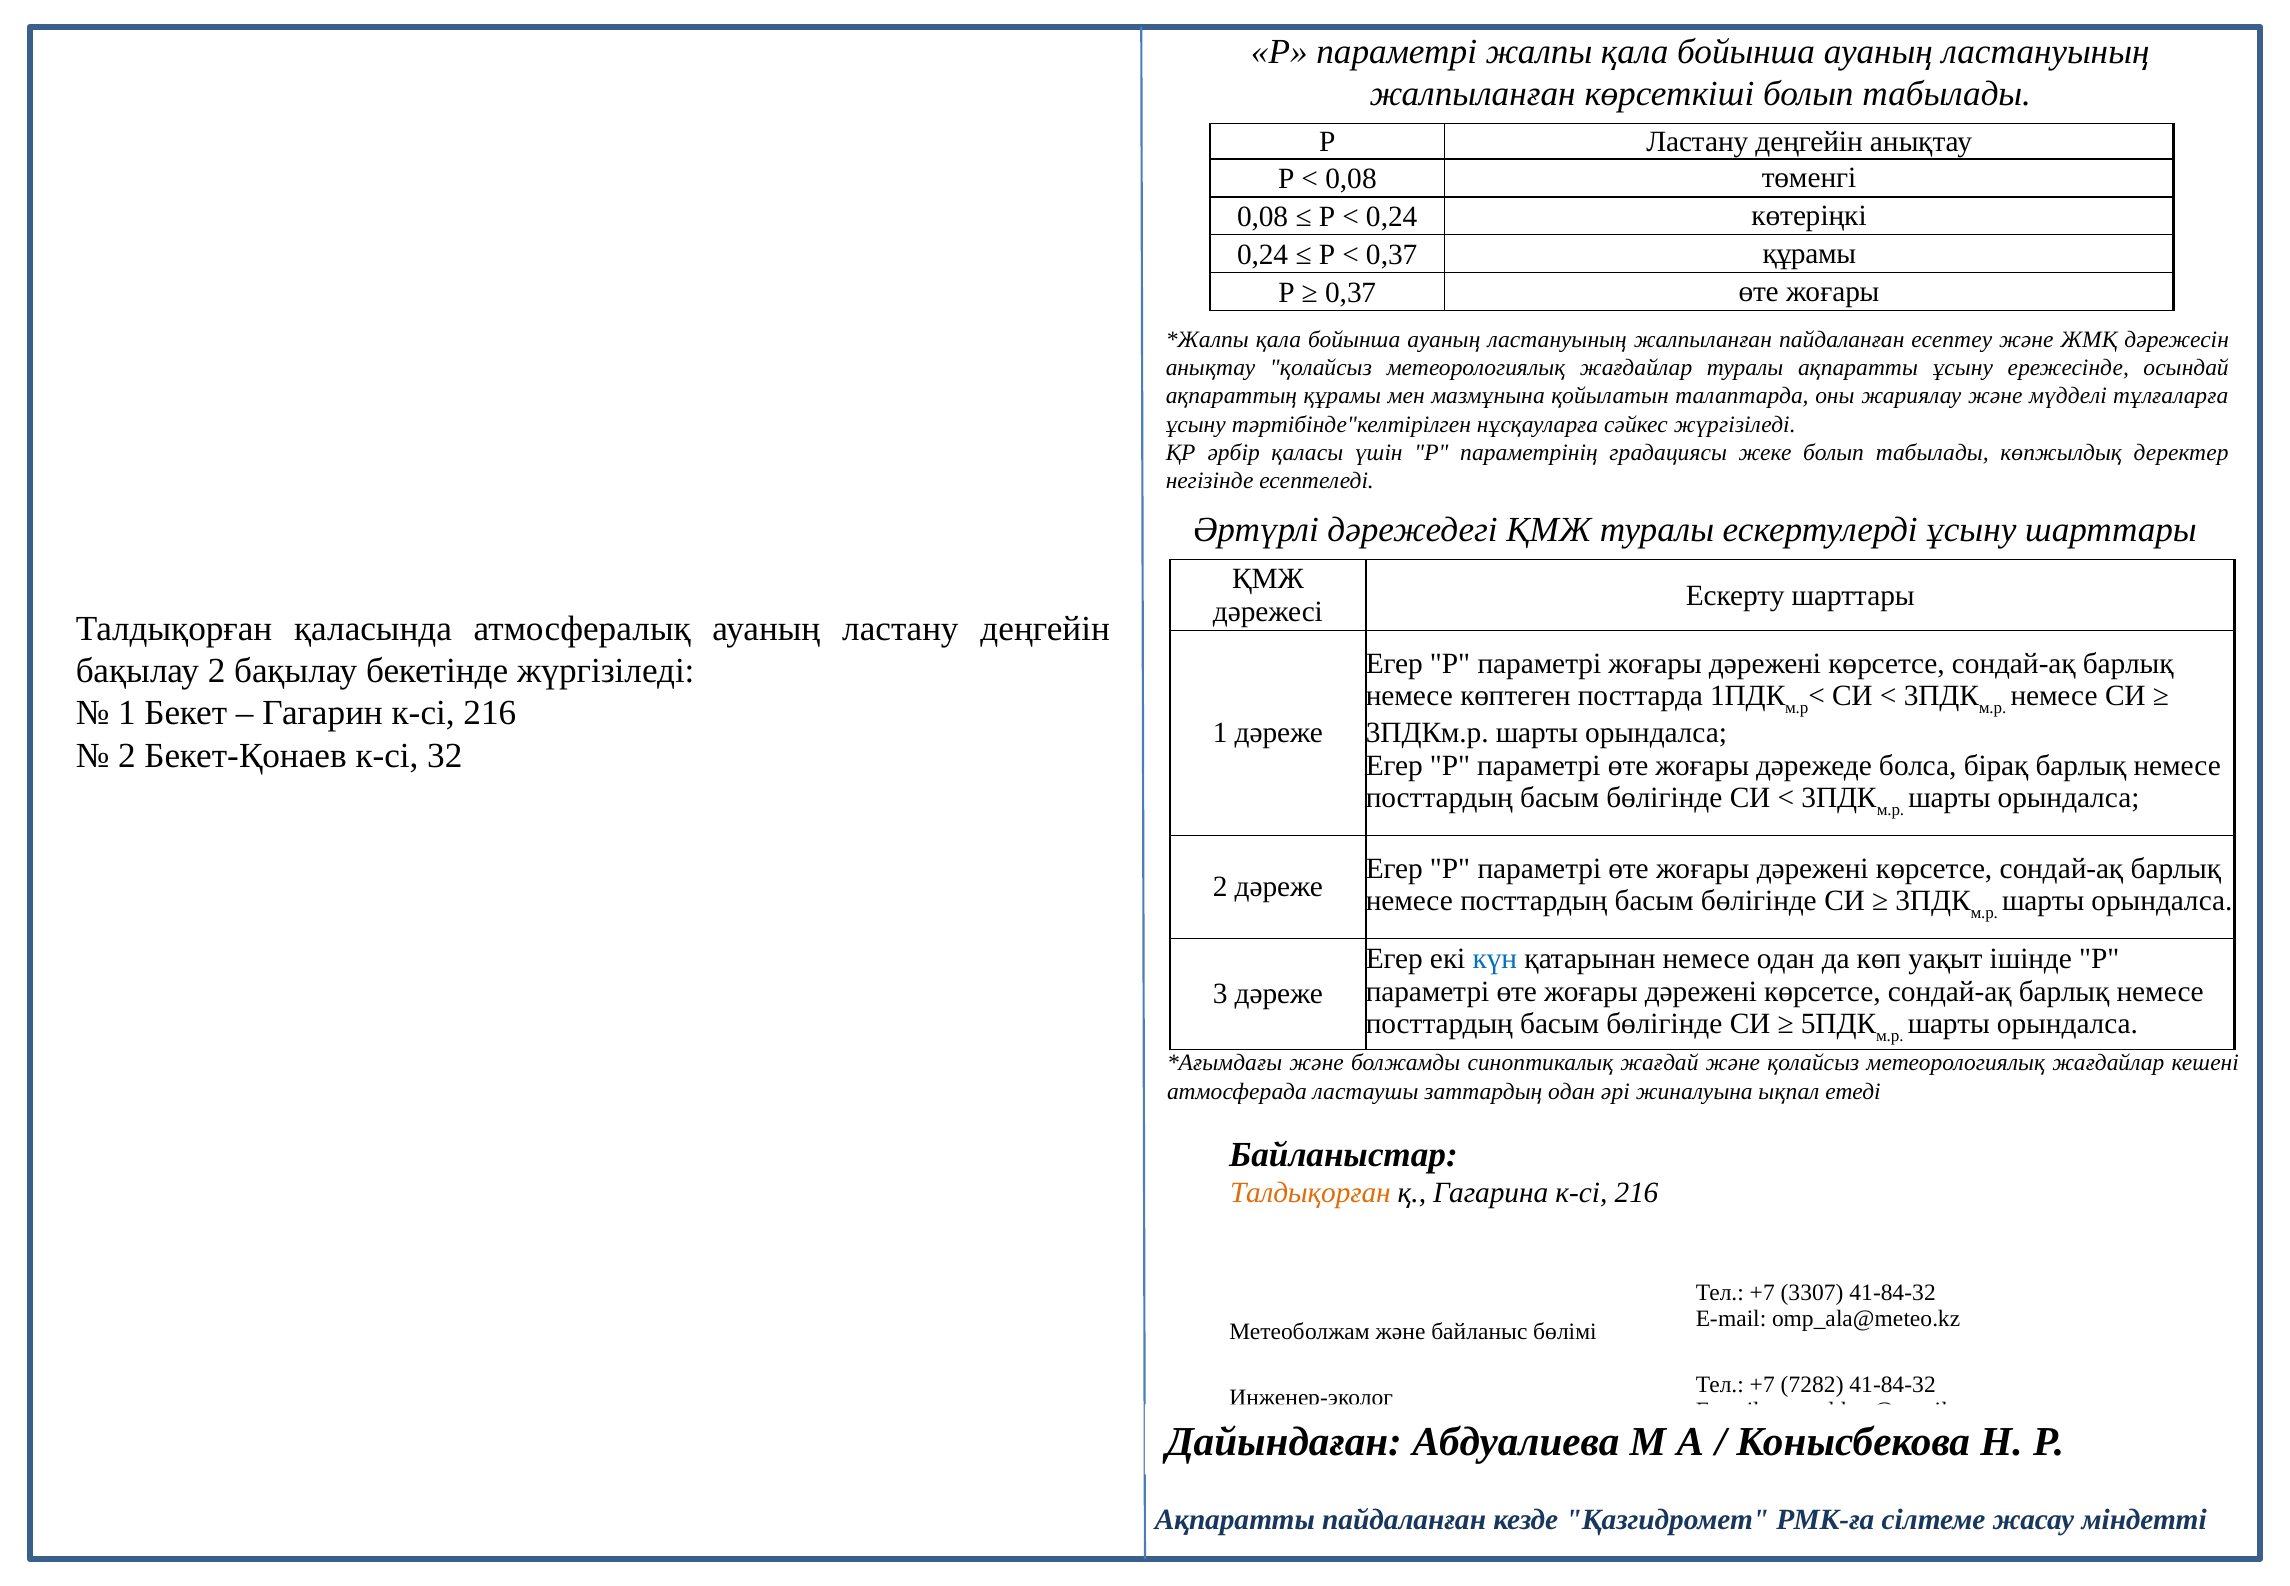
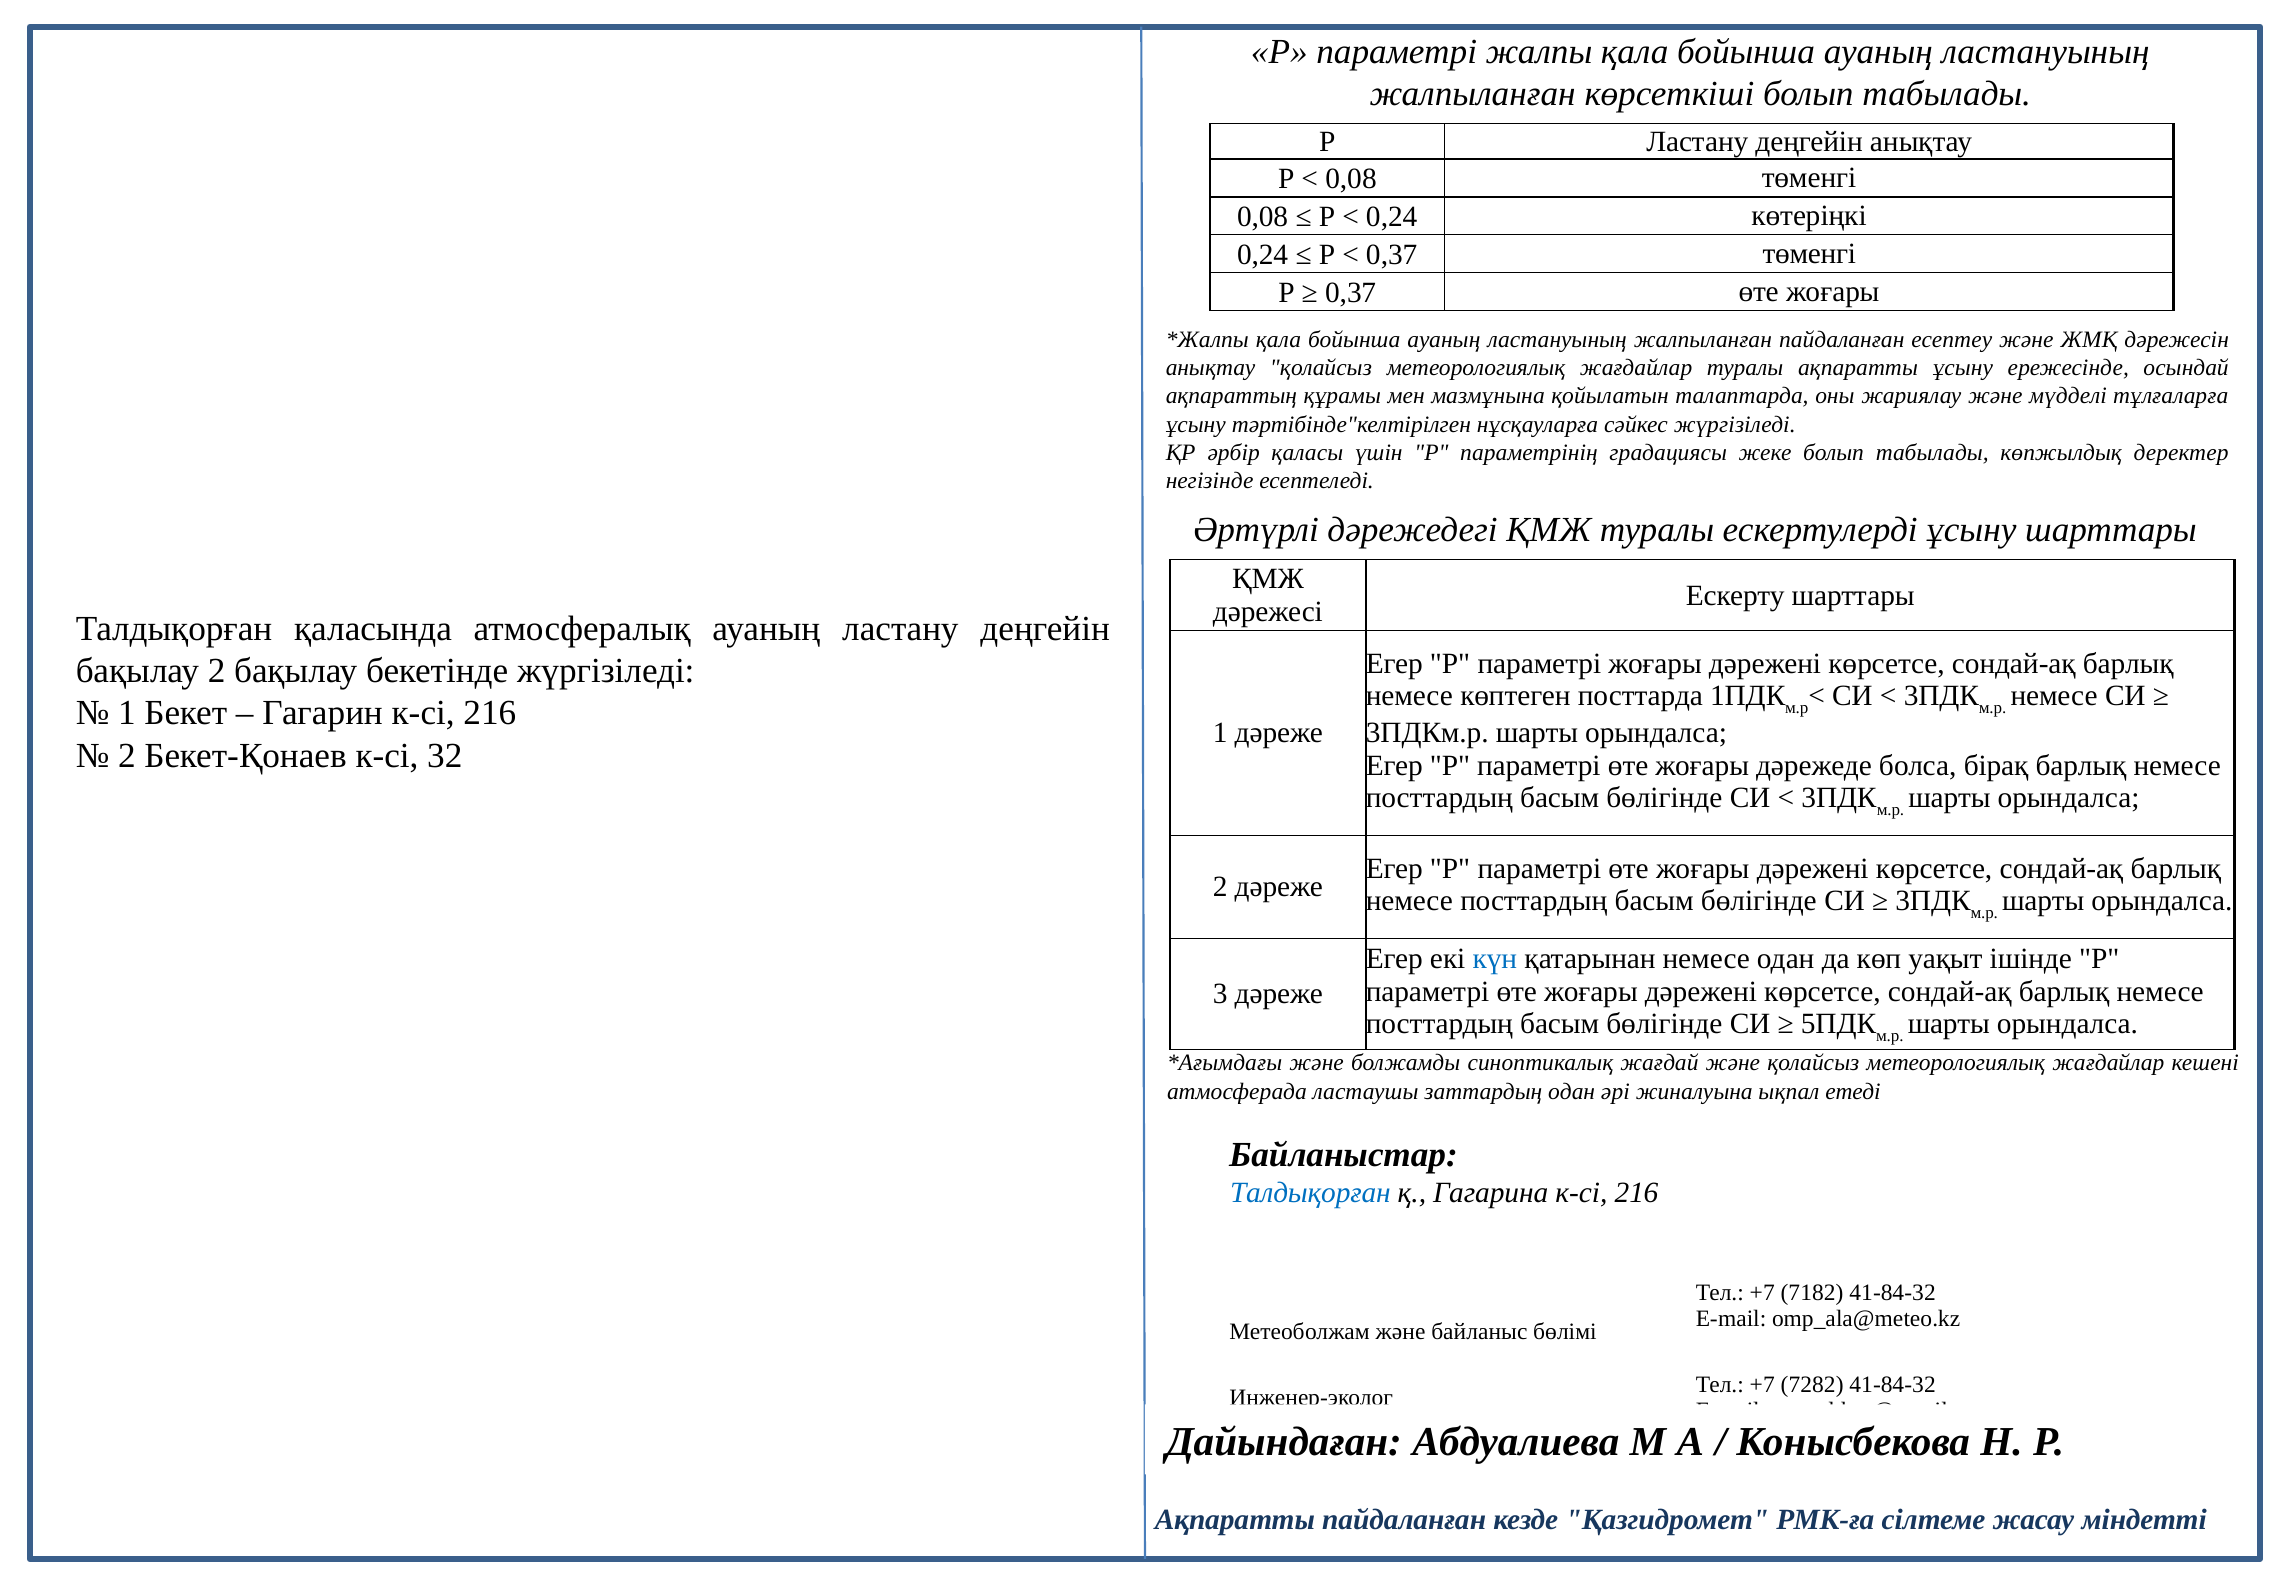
0,37 құрамы: құрамы -> төменгі
Талдықорған at (1310, 1192) colour: orange -> blue
3307: 3307 -> 7182
